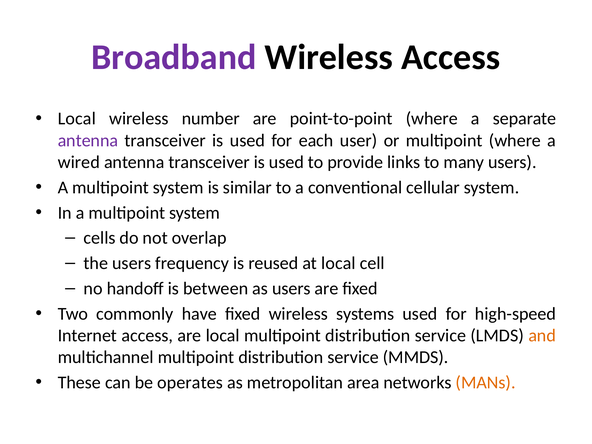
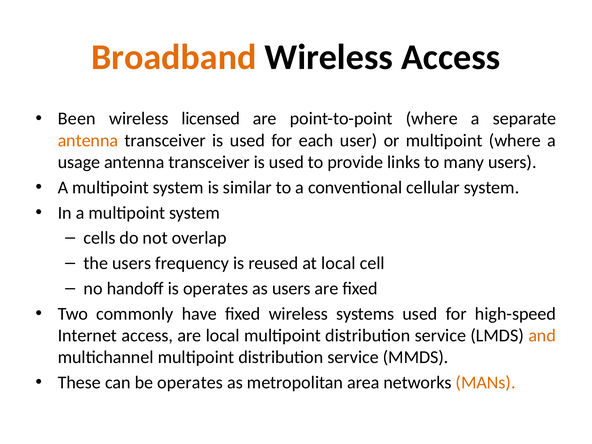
Broadband colour: purple -> orange
Local at (77, 119): Local -> Been
number: number -> licensed
antenna at (88, 140) colour: purple -> orange
wired: wired -> usage
is between: between -> operates
